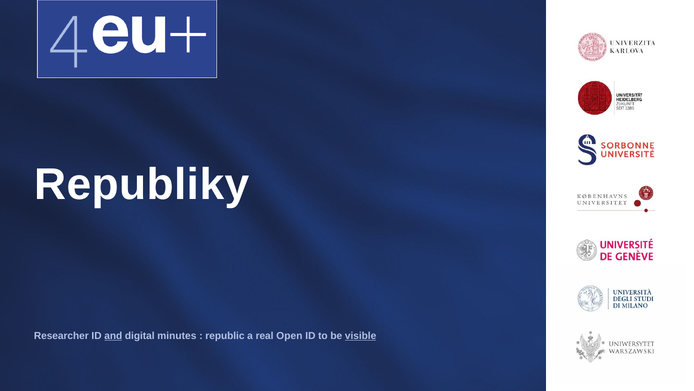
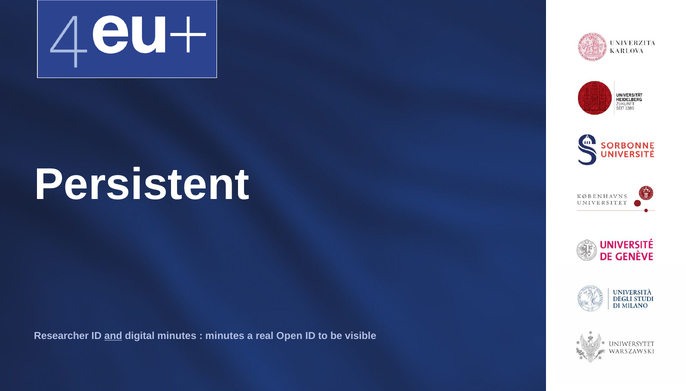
Republiky: Republiky -> Persistent
republic at (225, 336): republic -> minutes
visible underline: present -> none
